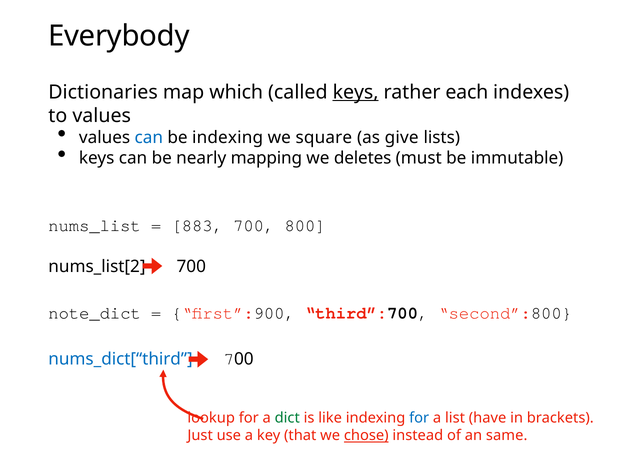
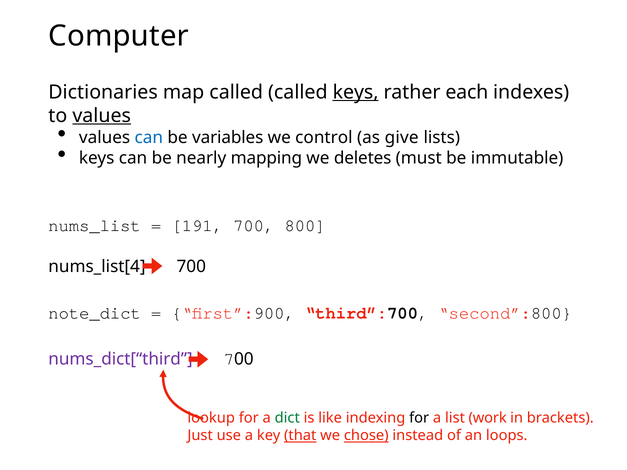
Everybody: Everybody -> Computer
map which: which -> called
values at (102, 116) underline: none -> present
be indexing: indexing -> variables
square: square -> control
883: 883 -> 191
nums_list[2: nums_list[2 -> nums_list[4
nums_dict[“third colour: blue -> purple
for at (419, 418) colour: blue -> black
have: have -> work
that underline: none -> present
same: same -> loops
